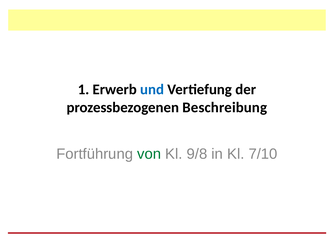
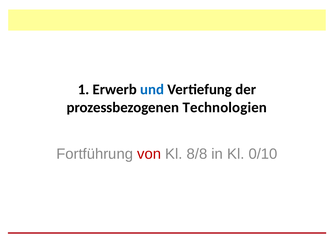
Beschreibung: Beschreibung -> Technologien
von colour: green -> red
9/8: 9/8 -> 8/8
7/10: 7/10 -> 0/10
